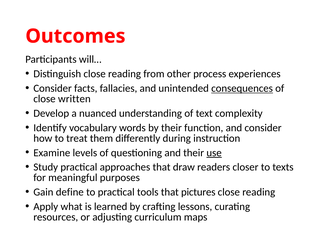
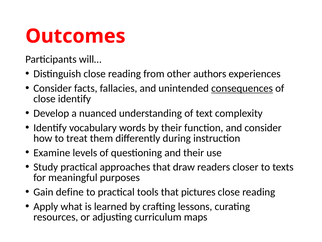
process: process -> authors
close written: written -> identify
use underline: present -> none
